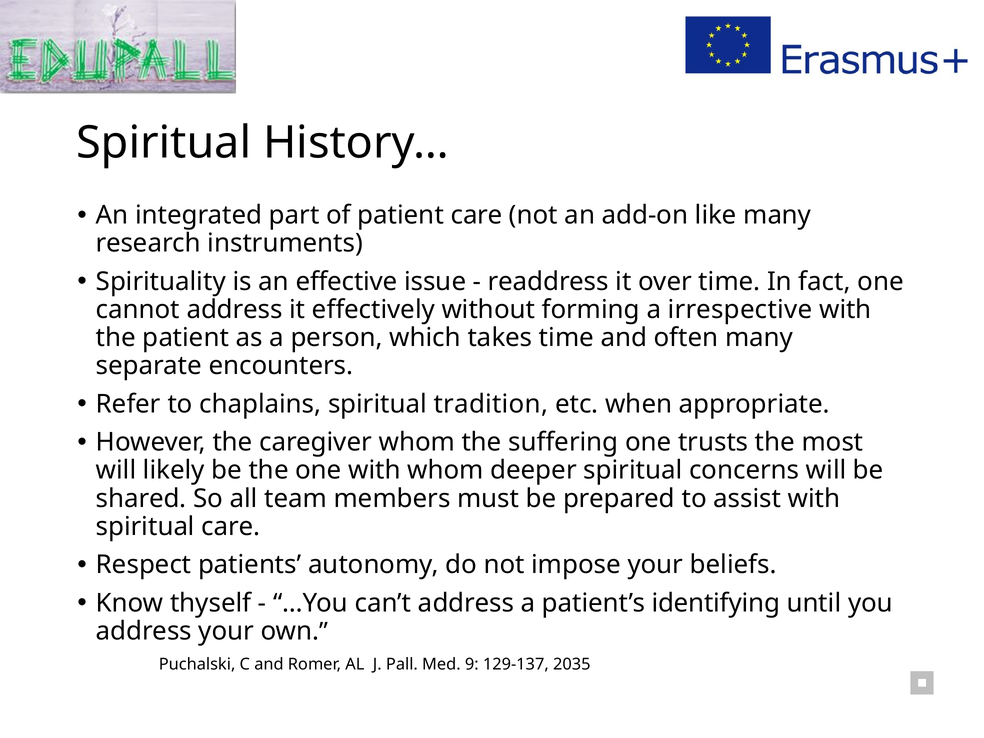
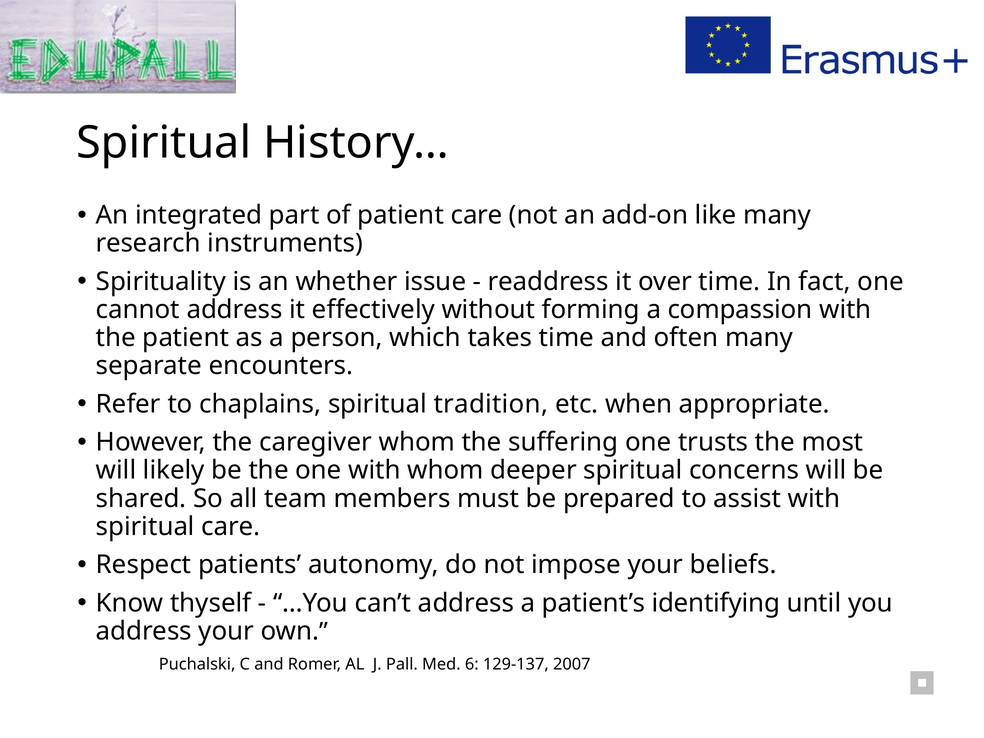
effective: effective -> whether
irrespective: irrespective -> compassion
9: 9 -> 6
2035: 2035 -> 2007
